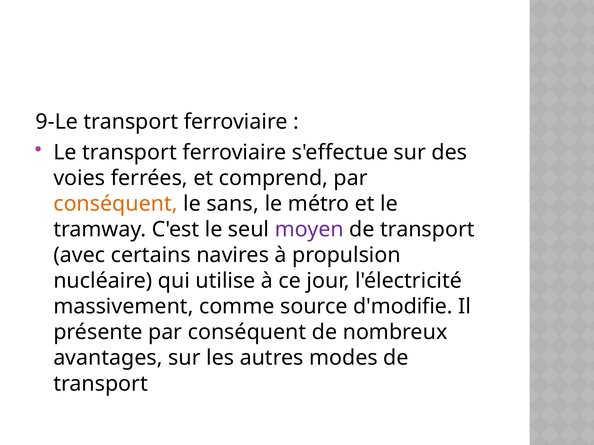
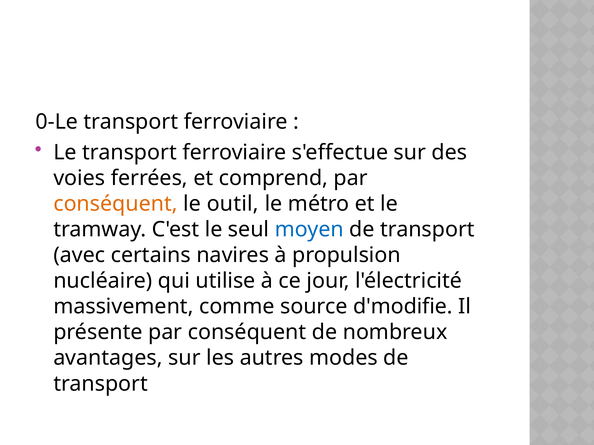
9-Le: 9-Le -> 0-Le
sans: sans -> outil
moyen colour: purple -> blue
